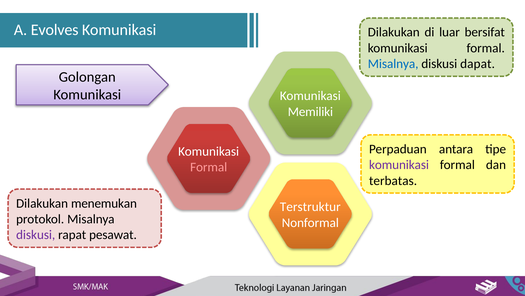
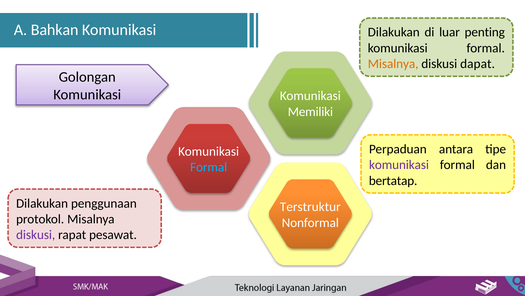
Evolves: Evolves -> Bahkan
bersifat: bersifat -> penting
Misalnya at (393, 64) colour: blue -> orange
Formal at (209, 167) colour: pink -> light blue
terbatas: terbatas -> bertatap
menemukan: menemukan -> penggunaan
